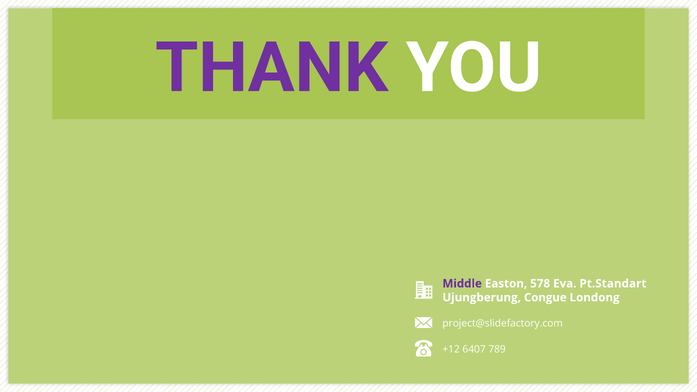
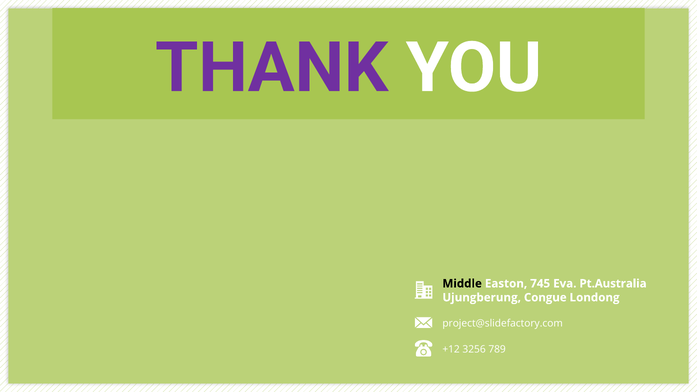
Middle colour: purple -> black
578: 578 -> 745
Pt.Standart: Pt.Standart -> Pt.Australia
6407: 6407 -> 3256
